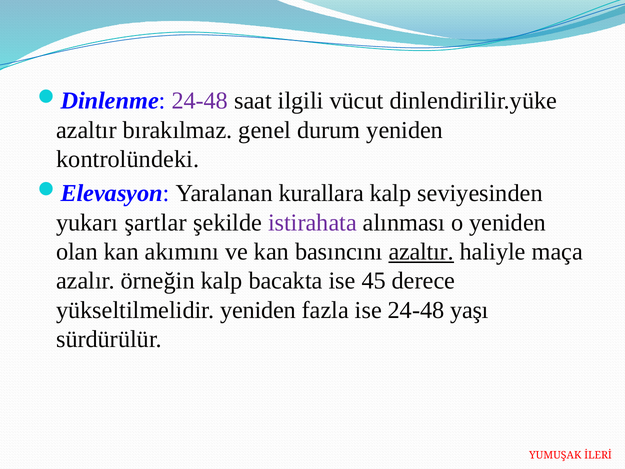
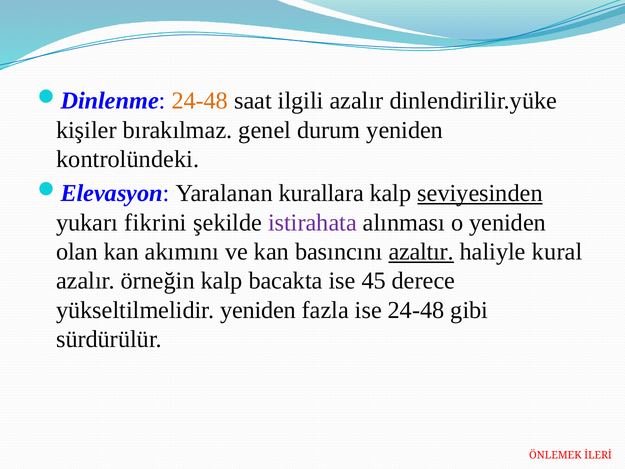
24-48 at (200, 101) colour: purple -> orange
ilgili vücut: vücut -> azalır
azaltır at (86, 130): azaltır -> kişiler
seviyesinden underline: none -> present
şartlar: şartlar -> fikrini
maça: maça -> kural
yaşı: yaşı -> gibi
YUMUŞAK: YUMUŞAK -> ÖNLEMEK
